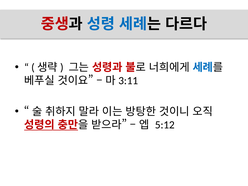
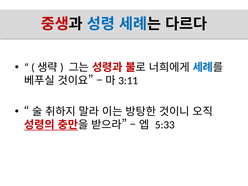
5:12: 5:12 -> 5:33
